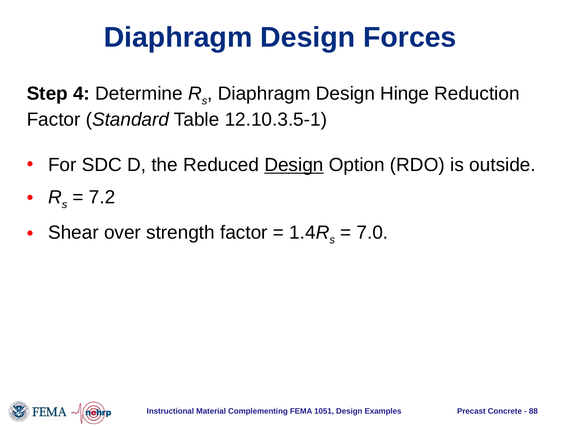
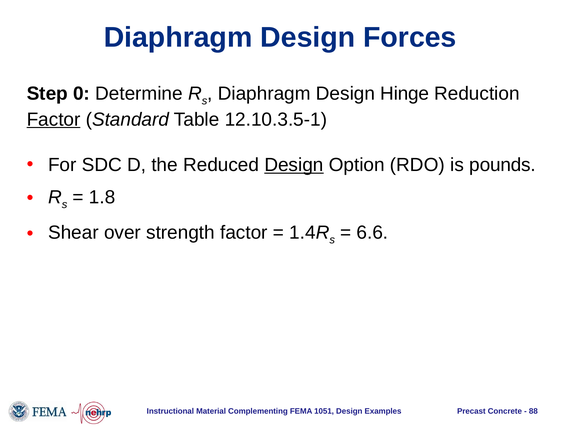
4: 4 -> 0
Factor at (54, 120) underline: none -> present
outside: outside -> pounds
7.2: 7.2 -> 1.8
7.0: 7.0 -> 6.6
